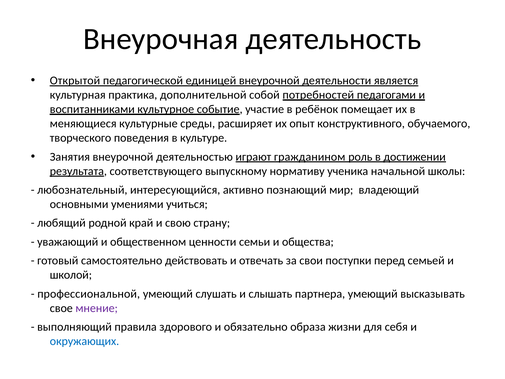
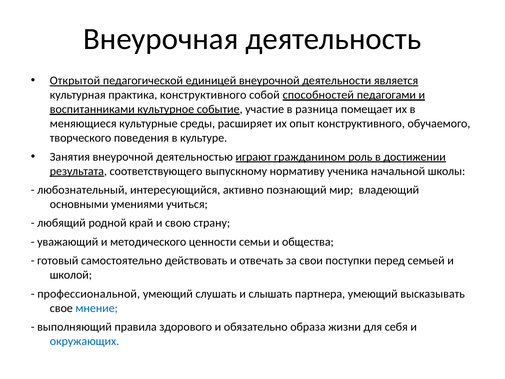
практика дополнительной: дополнительной -> конструктивного
потребностей: потребностей -> способностей
ребёнок: ребёнок -> разница
общественном: общественном -> методического
мнение colour: purple -> blue
